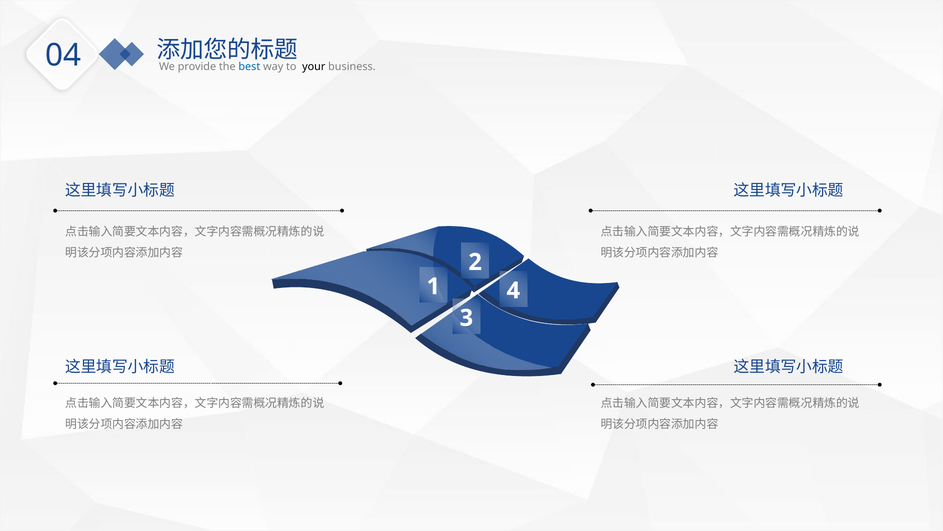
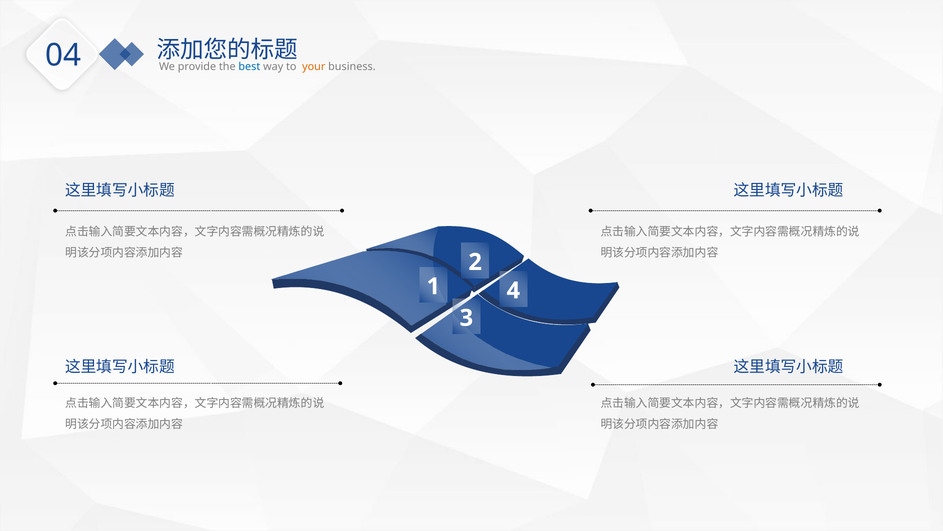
your colour: black -> orange
